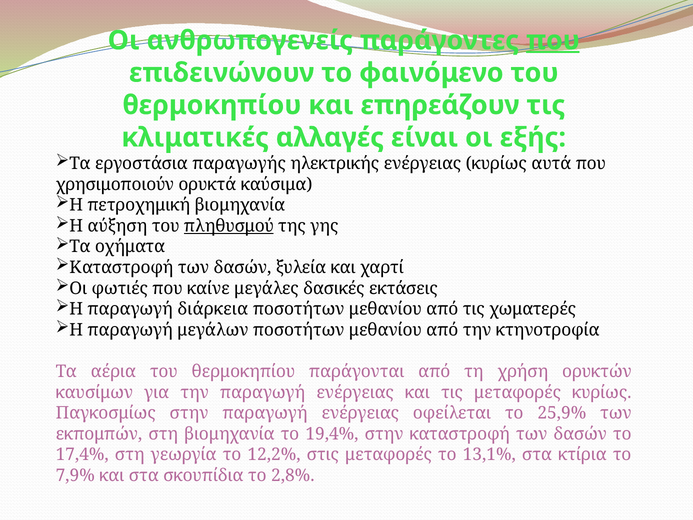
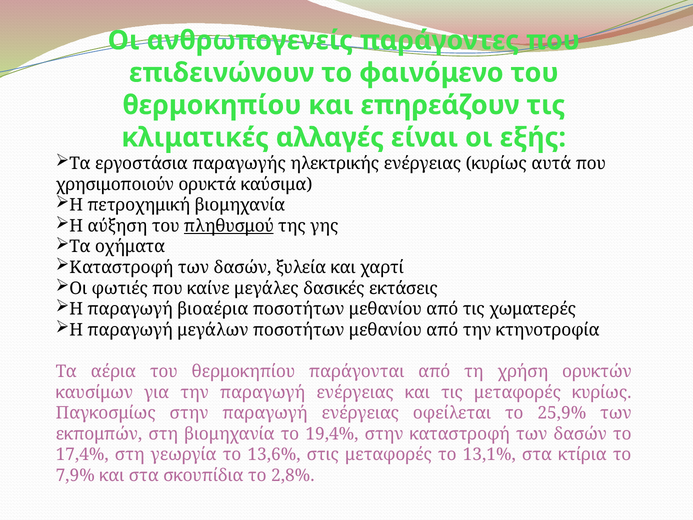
που at (553, 40) underline: present -> none
διάρκεια: διάρκεια -> βιοαέρια
12,2%: 12,2% -> 13,6%
